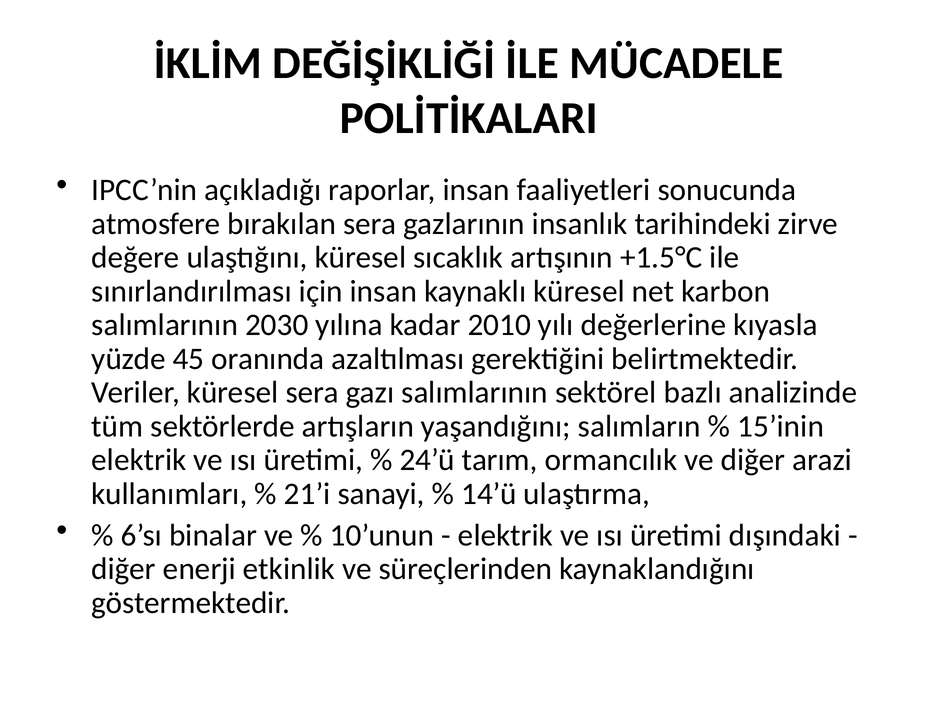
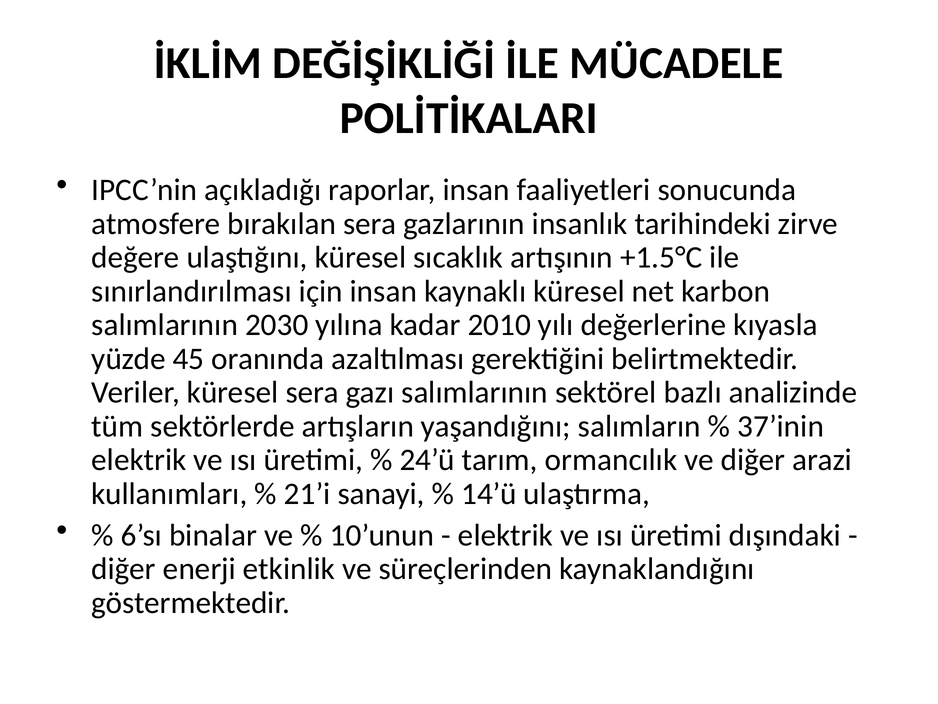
15’inin: 15’inin -> 37’inin
